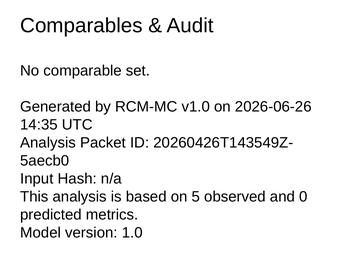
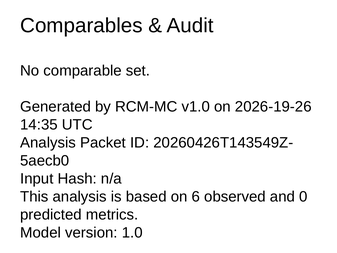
2026-06-26: 2026-06-26 -> 2026-19-26
5: 5 -> 6
